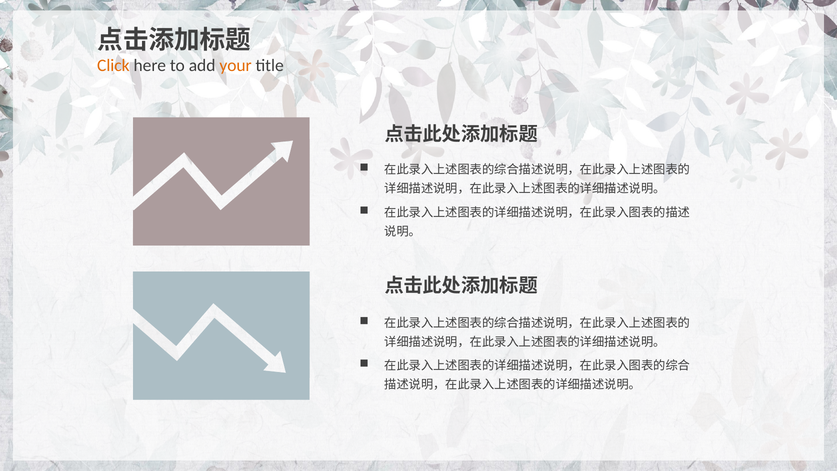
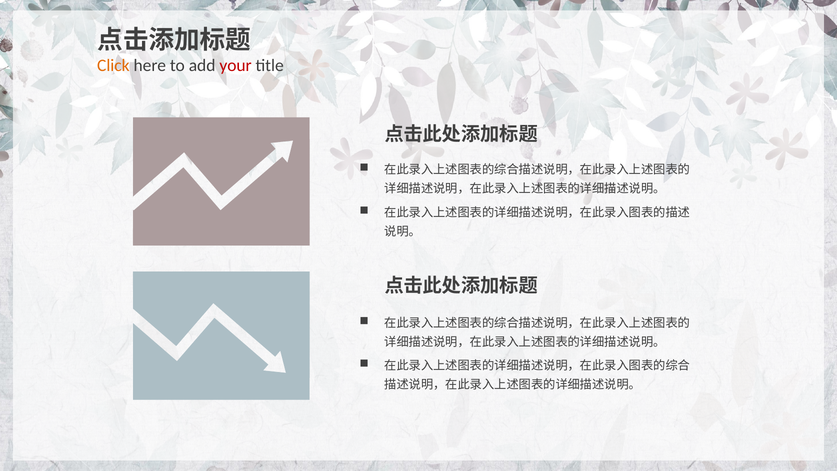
your colour: orange -> red
